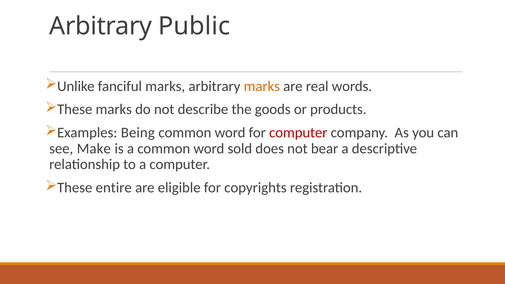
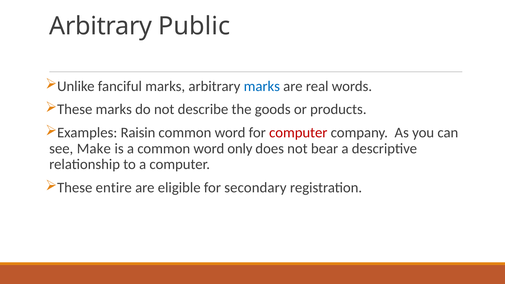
marks at (262, 86) colour: orange -> blue
Being: Being -> Raisin
sold: sold -> only
copyrights: copyrights -> secondary
